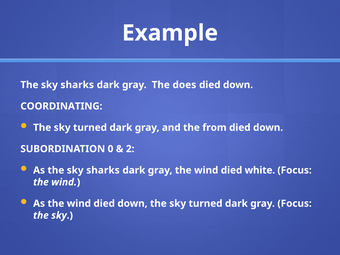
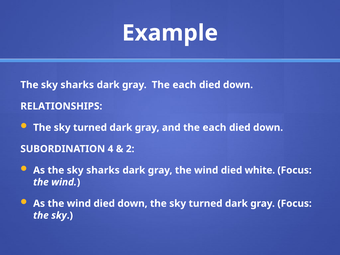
gray The does: does -> each
COORDINATING: COORDINATING -> RELATIONSHIPS
and the from: from -> each
0: 0 -> 4
